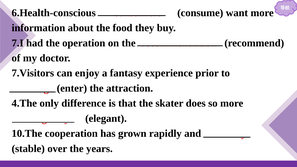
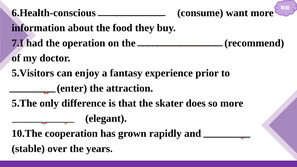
7.Visitors: 7.Visitors -> 5.Visitors
4.The: 4.The -> 5.The
